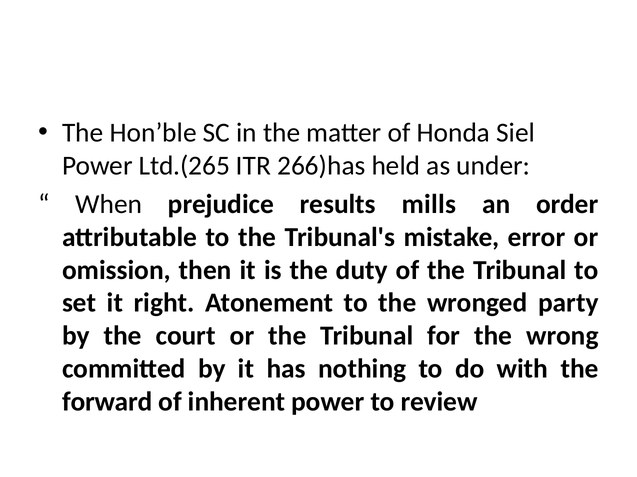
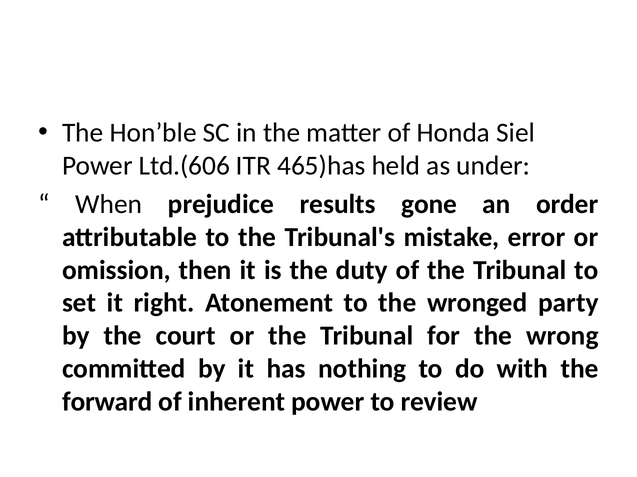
Ltd.(265: Ltd.(265 -> Ltd.(606
266)has: 266)has -> 465)has
mills: mills -> gone
